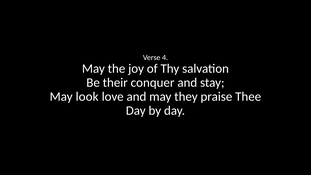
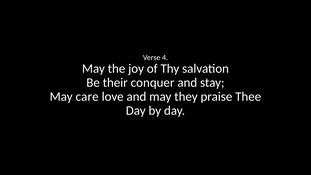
look: look -> care
